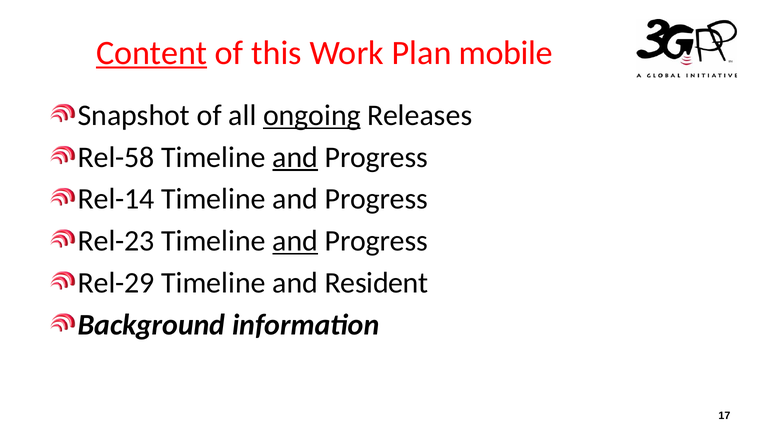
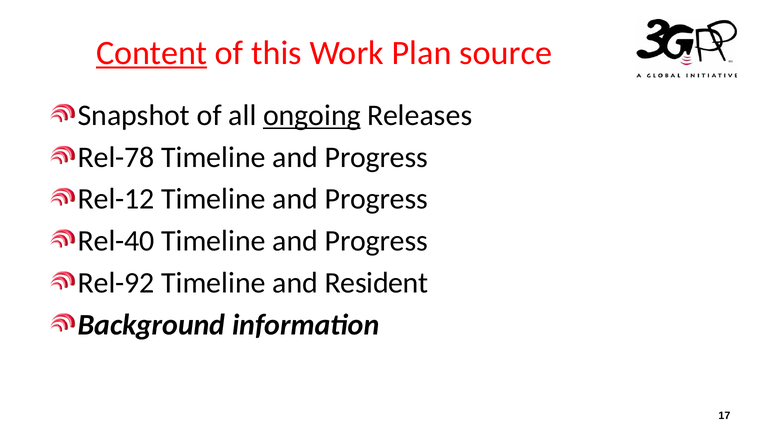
mobile: mobile -> source
Rel-58: Rel-58 -> Rel-78
and at (295, 157) underline: present -> none
Rel-14: Rel-14 -> Rel-12
Rel-23: Rel-23 -> Rel-40
and at (295, 241) underline: present -> none
Rel-29: Rel-29 -> Rel-92
